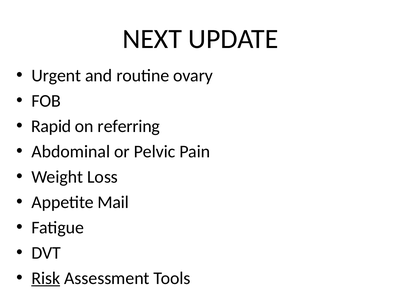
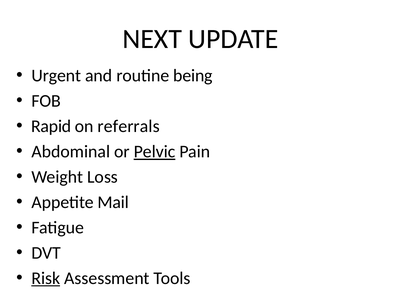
ovary: ovary -> being
referring: referring -> referrals
Pelvic underline: none -> present
